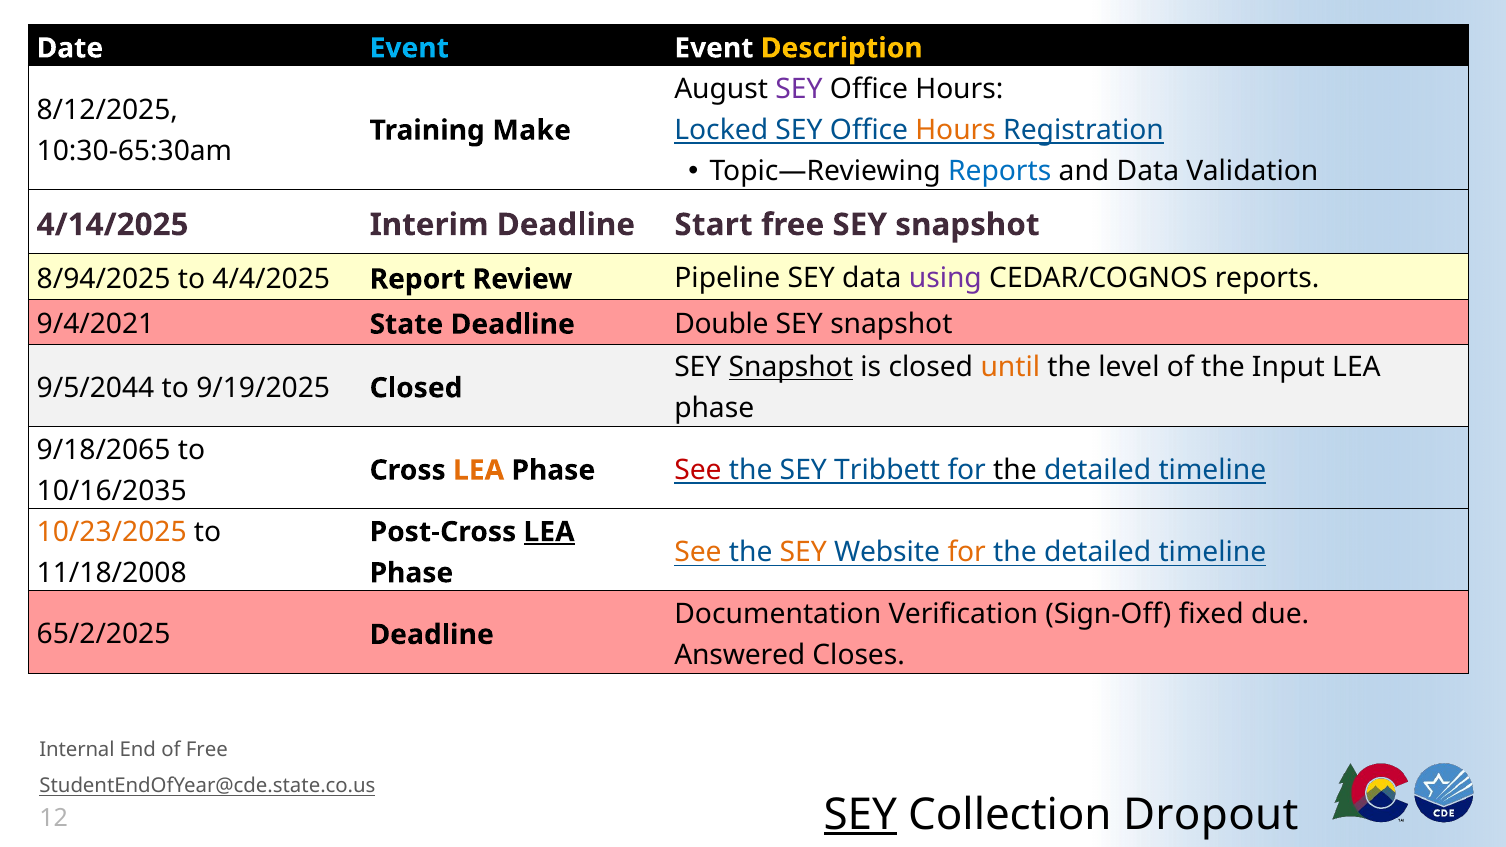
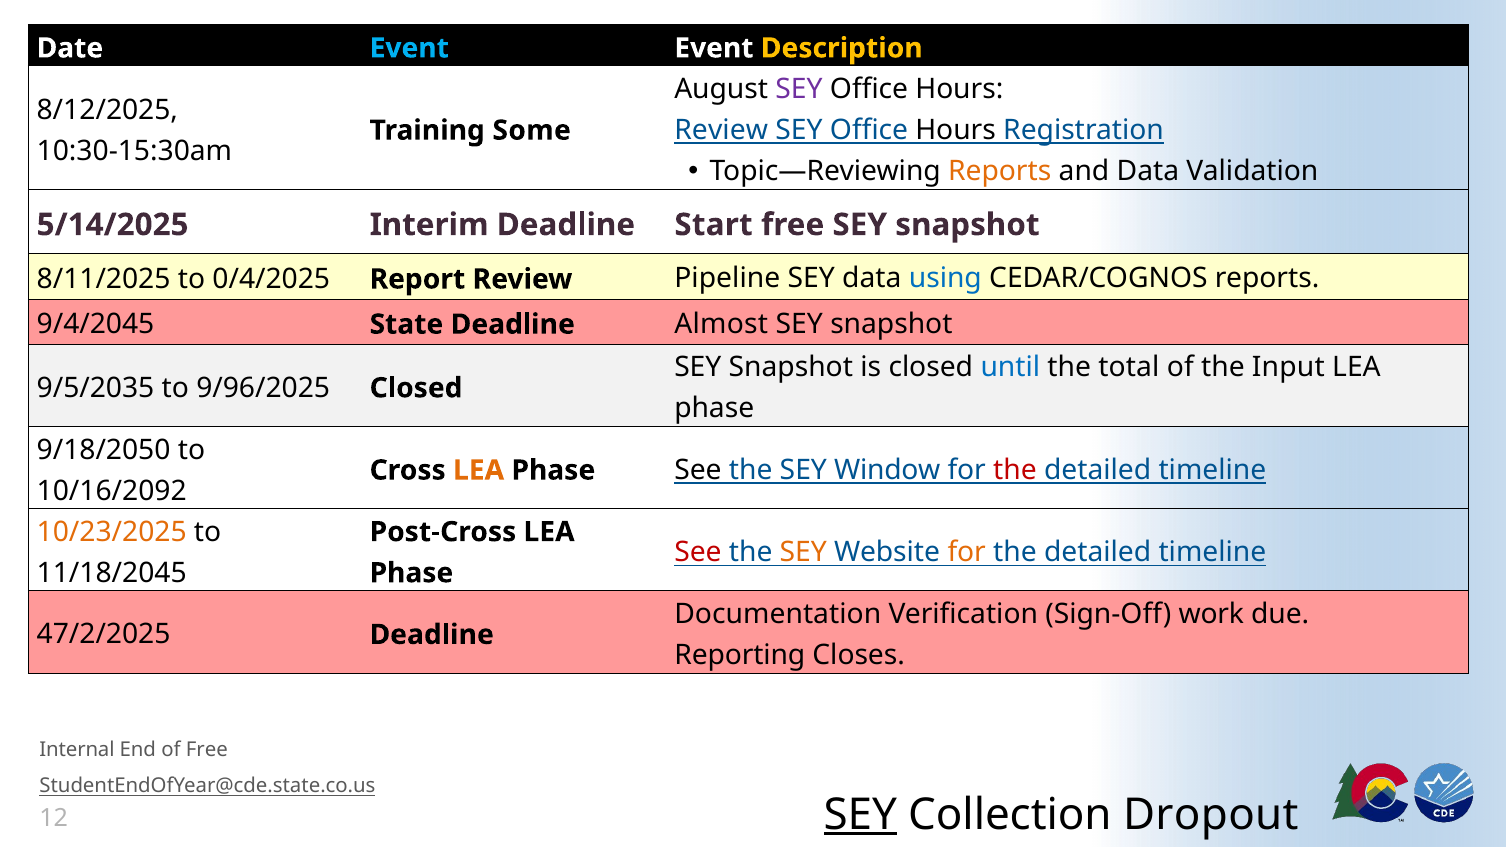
Locked at (721, 130): Locked -> Review
Hours at (956, 130) colour: orange -> black
Make: Make -> Some
10:30-65:30am: 10:30-65:30am -> 10:30-15:30am
Reports at (1000, 171) colour: blue -> orange
4/14/2025: 4/14/2025 -> 5/14/2025
8/94/2025: 8/94/2025 -> 8/11/2025
4/4/2025: 4/4/2025 -> 0/4/2025
using colour: purple -> blue
9/4/2021: 9/4/2021 -> 9/4/2045
Double: Double -> Almost
Snapshot at (791, 368) underline: present -> none
until colour: orange -> blue
level: level -> total
9/5/2044: 9/5/2044 -> 9/5/2035
9/19/2025: 9/19/2025 -> 9/96/2025
9/18/2065: 9/18/2065 -> 9/18/2050
See at (698, 470) colour: red -> black
Tribbett: Tribbett -> Window
the at (1015, 470) colour: black -> red
10/16/2035: 10/16/2035 -> 10/16/2092
LEA at (549, 532) underline: present -> none
See at (698, 553) colour: orange -> red
11/18/2008: 11/18/2008 -> 11/18/2045
fixed: fixed -> work
65/2/2025: 65/2/2025 -> 47/2/2025
Answered: Answered -> Reporting
